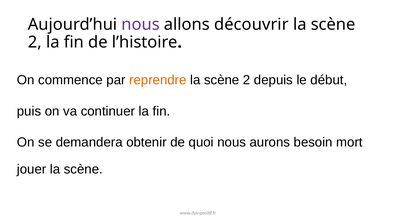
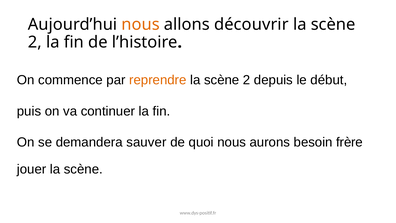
nous at (141, 24) colour: purple -> orange
obtenir: obtenir -> sauver
mort: mort -> frère
